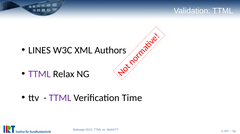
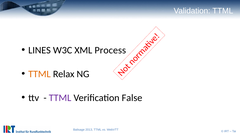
Authors: Authors -> Process
TTML at (39, 74) colour: purple -> orange
Time: Time -> False
